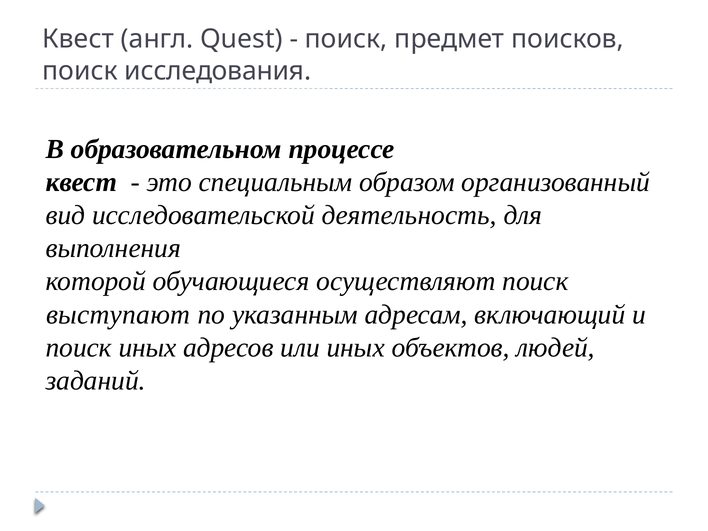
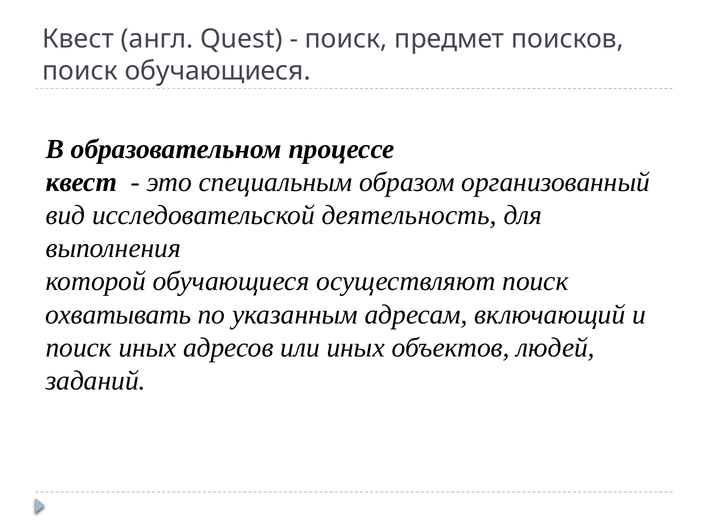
поиск исследования: исследования -> обучающиеся
выступают: выступают -> охватывать
